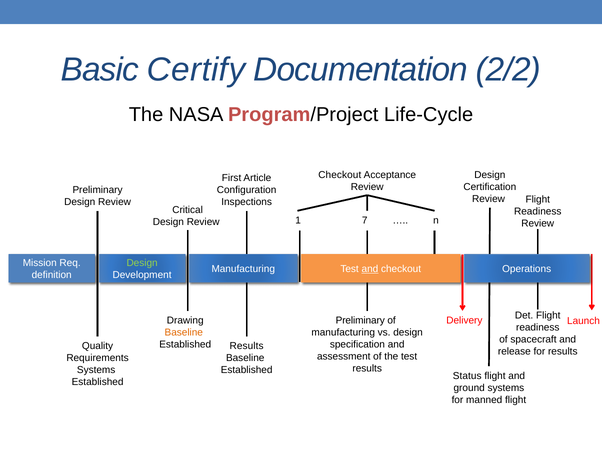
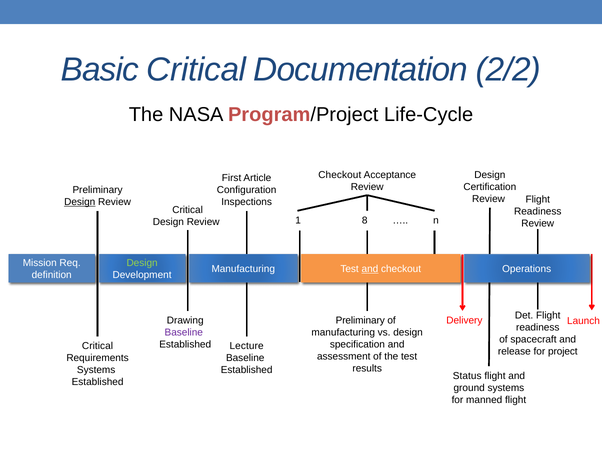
Basic Certify: Certify -> Critical
Design at (80, 202) underline: none -> present
7: 7 -> 8
Baseline at (184, 333) colour: orange -> purple
Quality at (98, 346): Quality -> Critical
Results at (247, 346): Results -> Lecture
for results: results -> project
